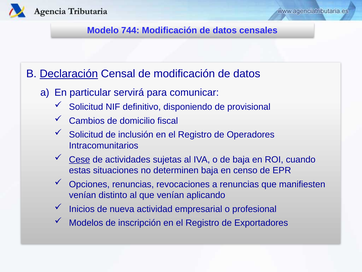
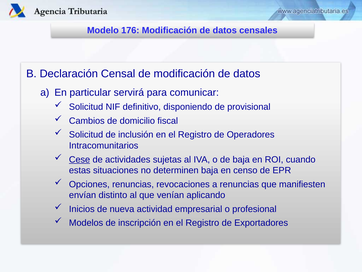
744: 744 -> 176
Declaración underline: present -> none
venían at (83, 195): venían -> envían
